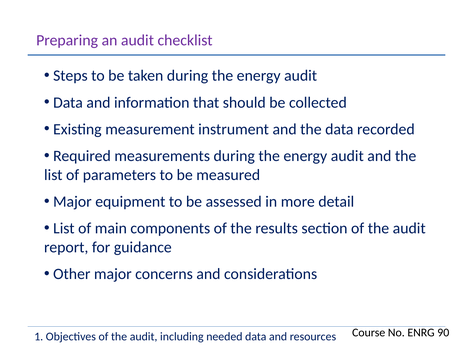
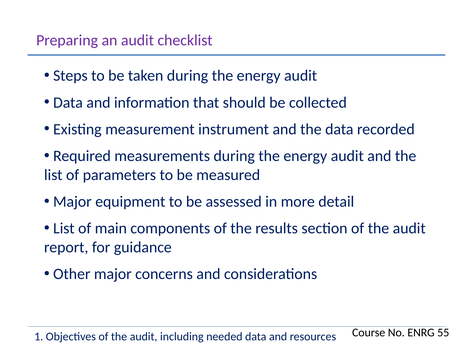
90: 90 -> 55
